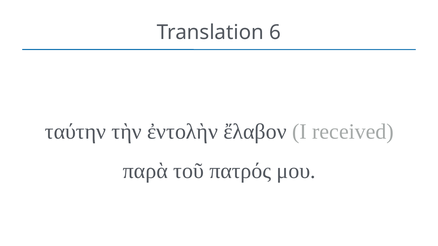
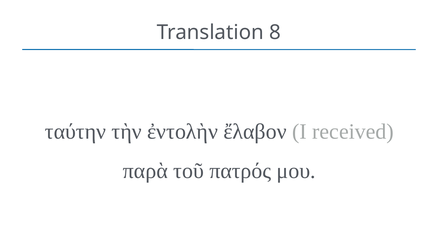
6: 6 -> 8
